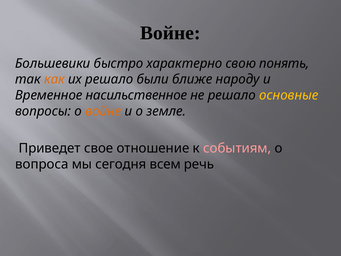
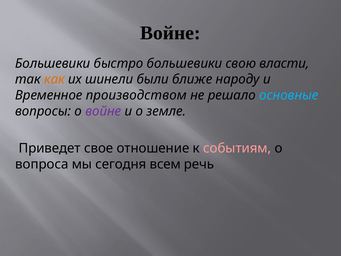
быстро характерно: характерно -> большевики
понять: понять -> власти
их решало: решало -> шинели
насильственное: насильственное -> производством
основные colour: yellow -> light blue
войне at (103, 111) colour: orange -> purple
